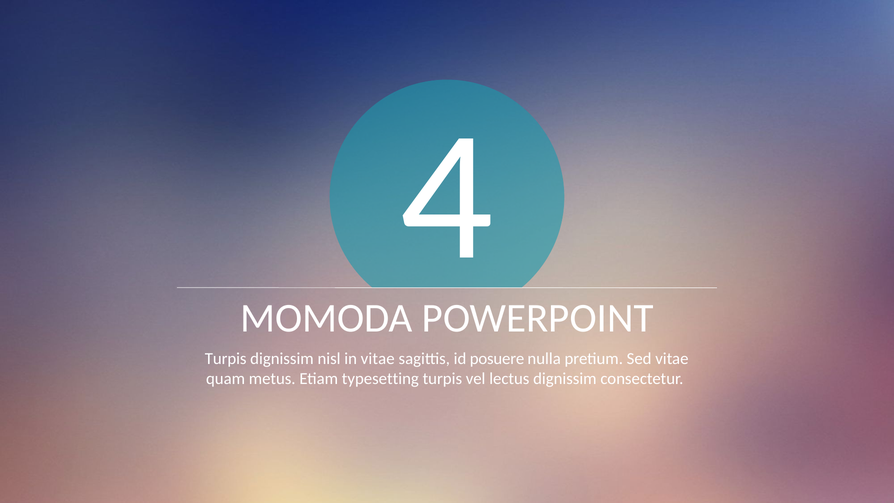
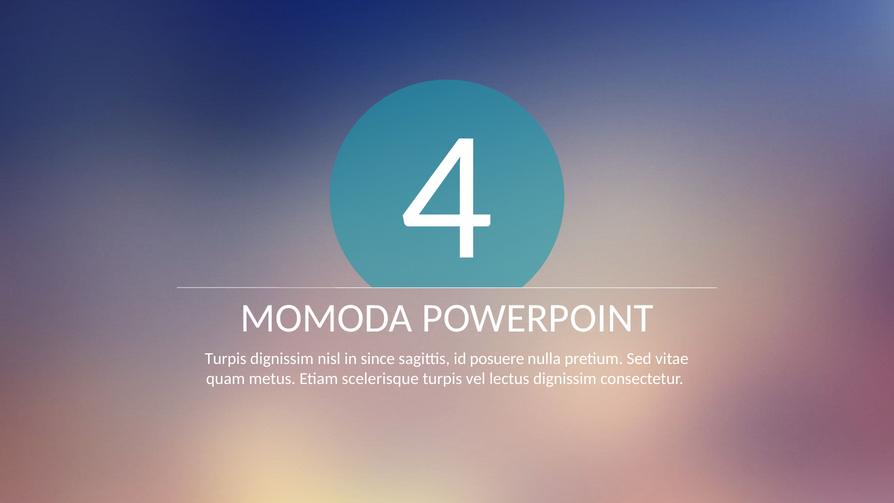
in vitae: vitae -> since
typesetting: typesetting -> scelerisque
